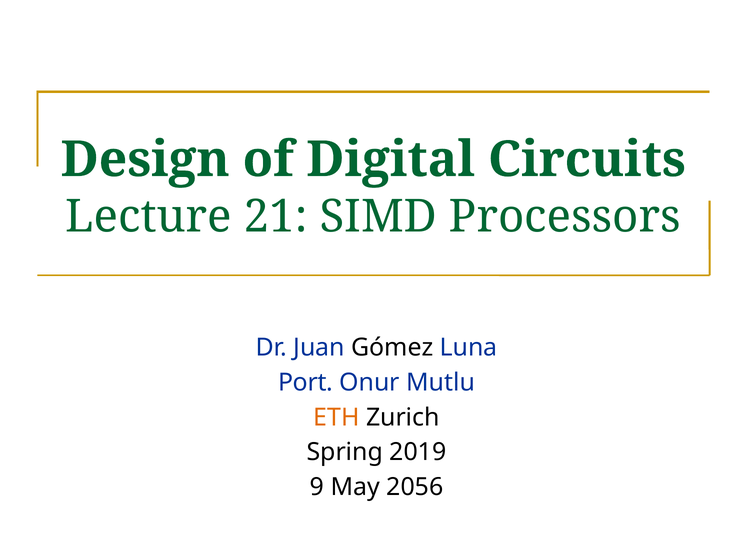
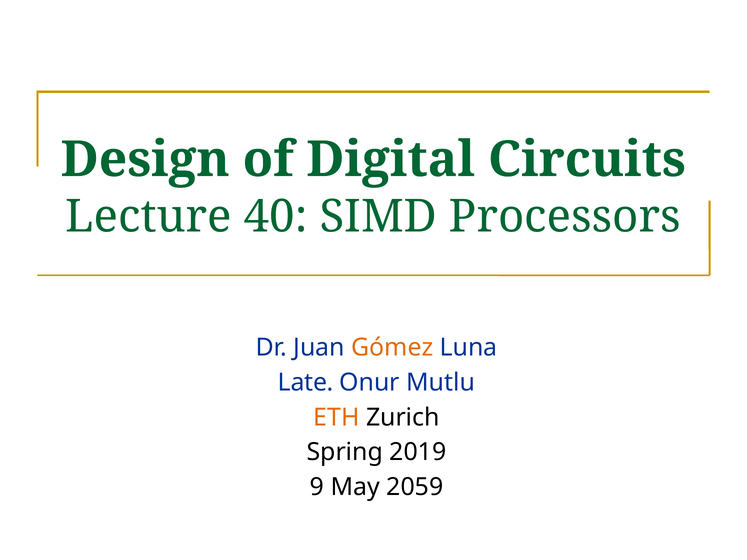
21: 21 -> 40
Gómez colour: black -> orange
Port: Port -> Late
2056: 2056 -> 2059
